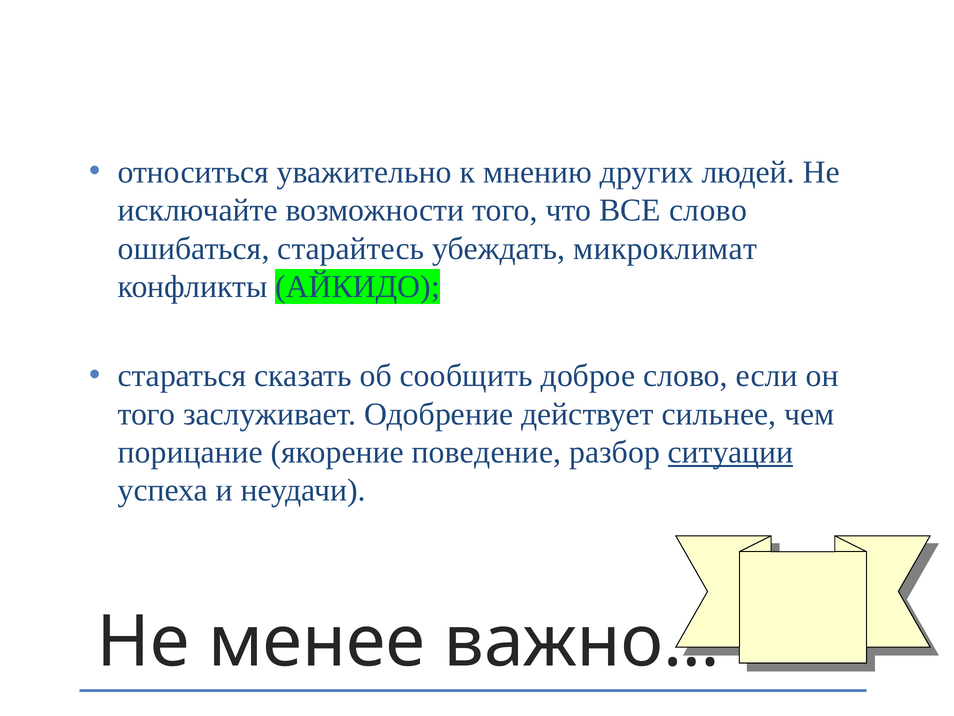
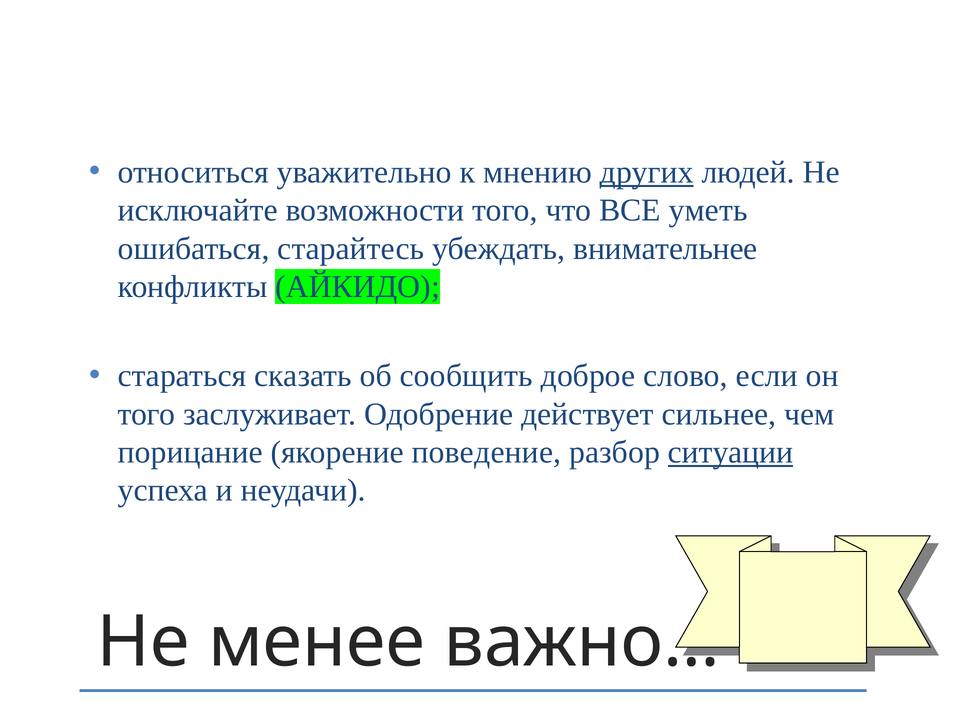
других underline: none -> present
ВСЕ слово: слово -> уметь
микроклимат: микроклимат -> внимательнее
